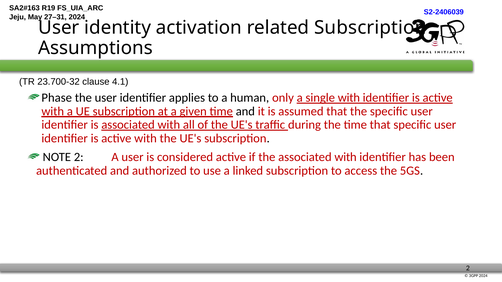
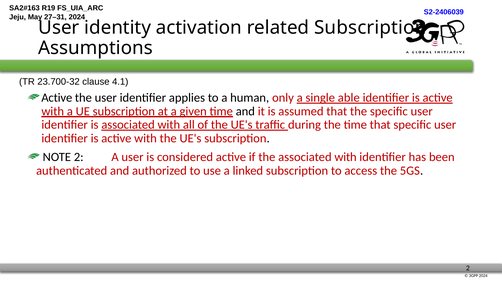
Phase at (57, 98): Phase -> Active
single with: with -> able
